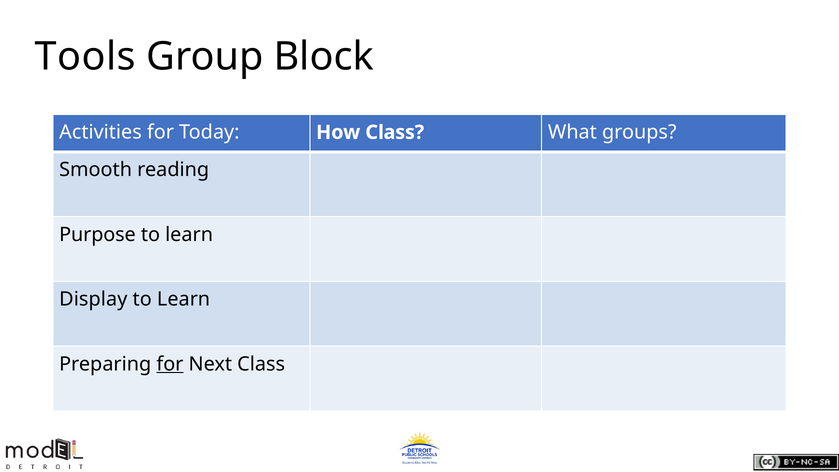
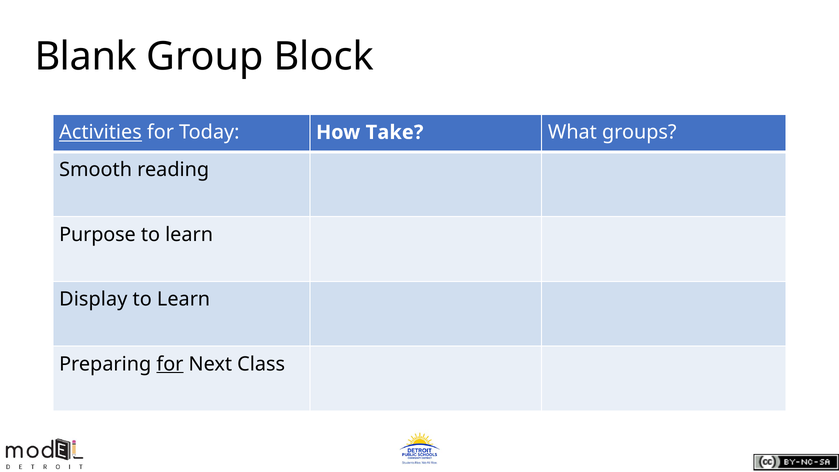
Tools: Tools -> Blank
Activities underline: none -> present
How Class: Class -> Take
